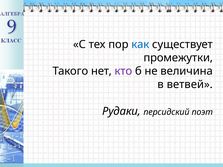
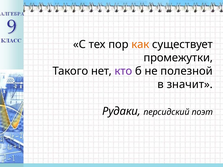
как colour: blue -> orange
величина: величина -> полезной
ветвей: ветвей -> значит
